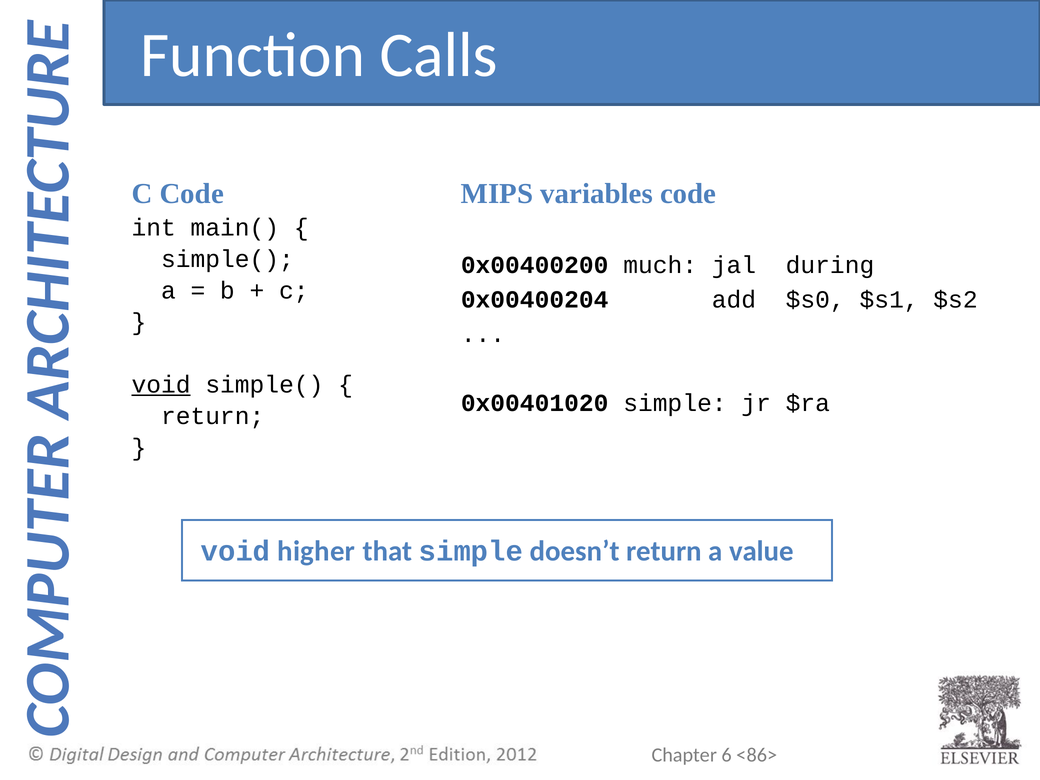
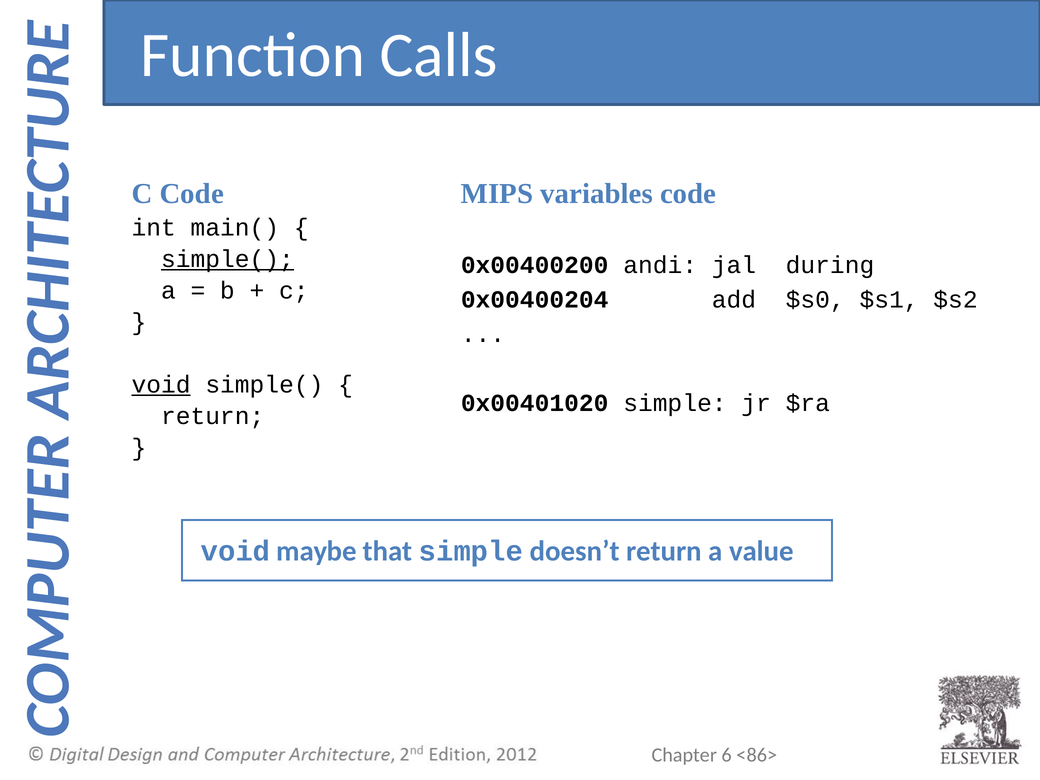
simple( at (227, 259) underline: none -> present
much: much -> andi
higher: higher -> maybe
